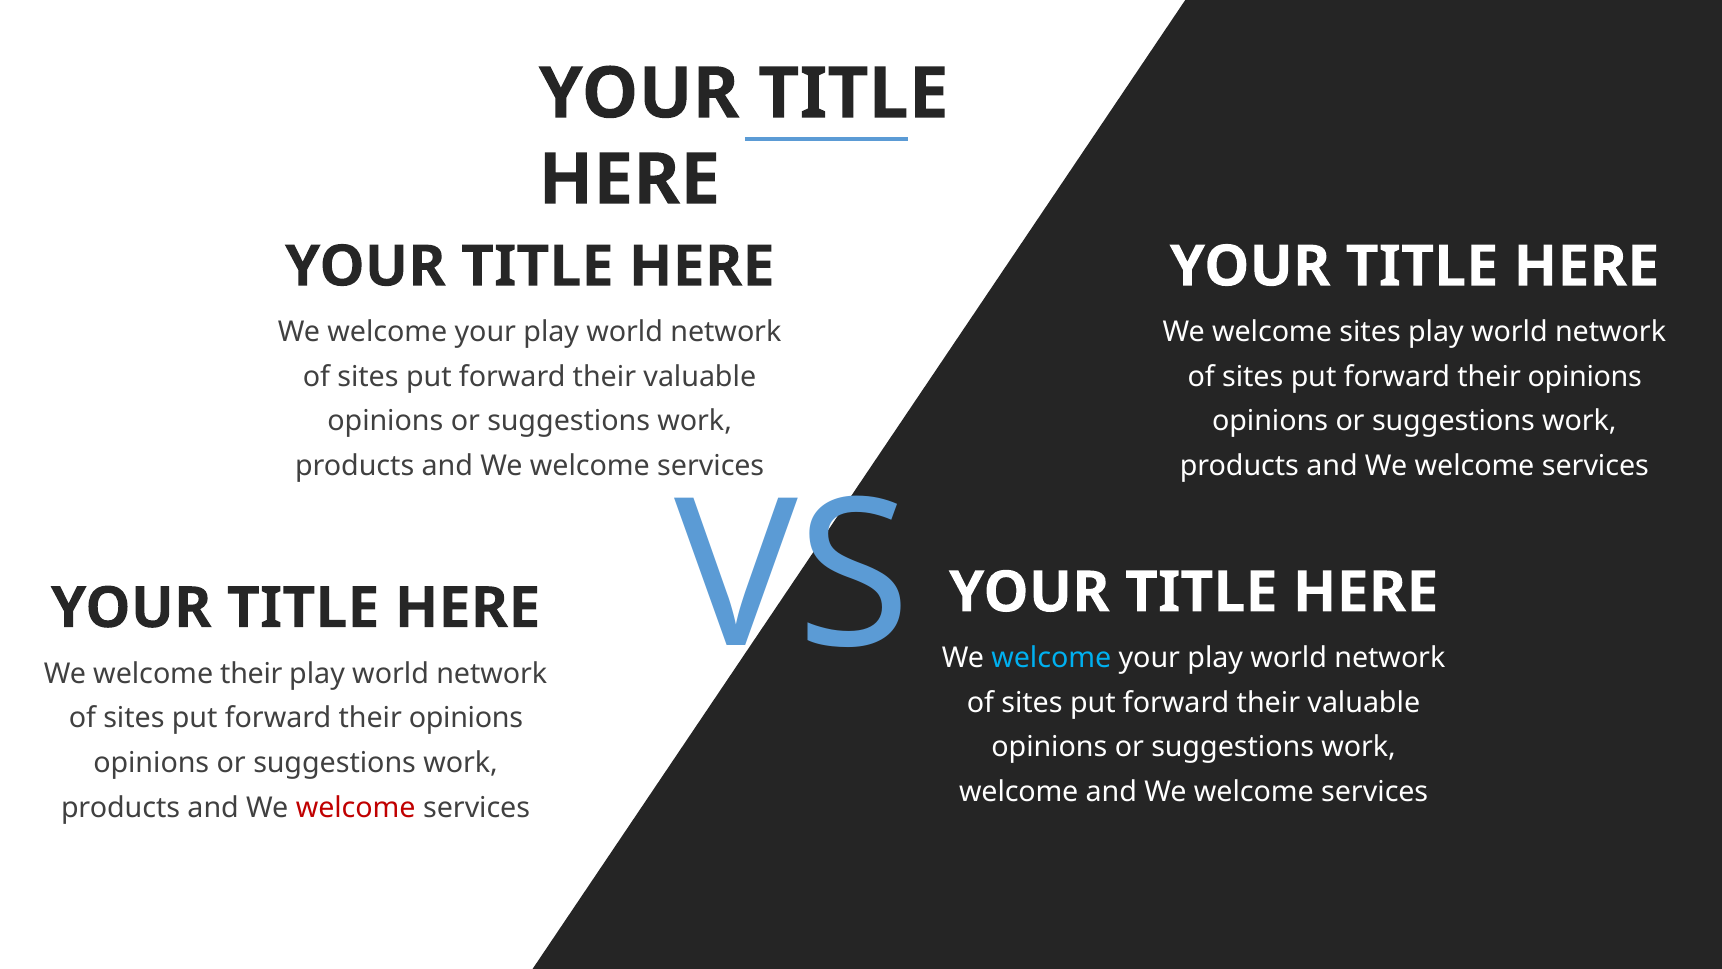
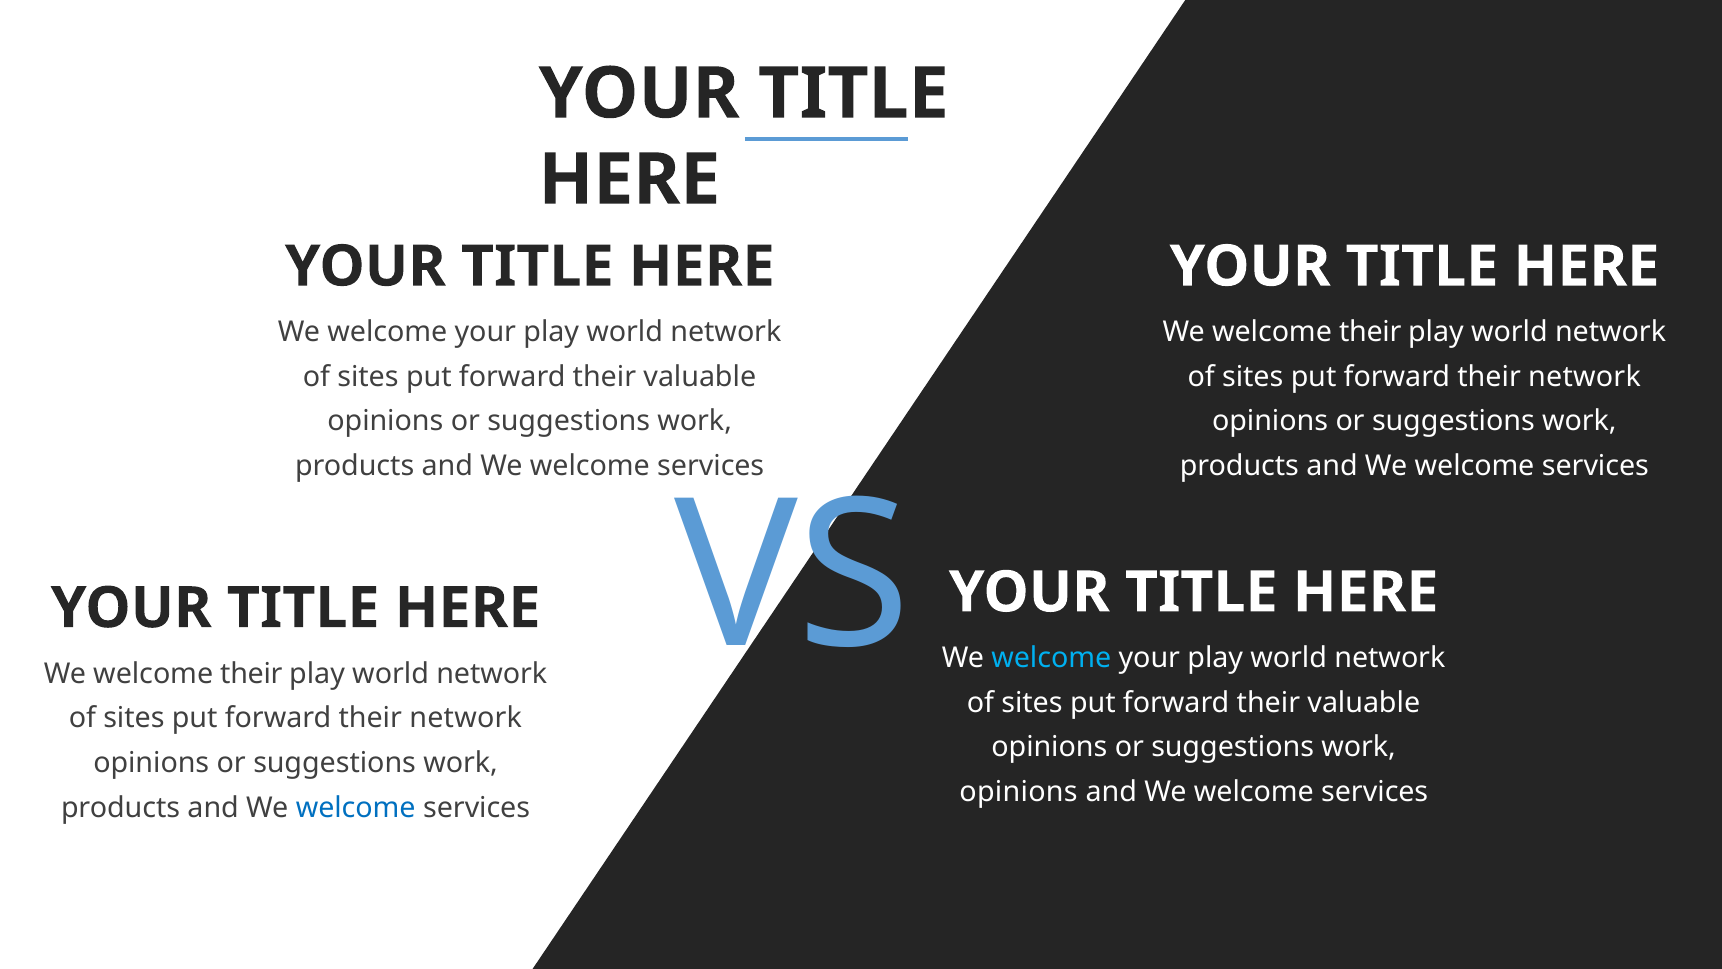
sites at (1370, 332): sites -> their
opinions at (1585, 377): opinions -> network
opinions at (466, 718): opinions -> network
welcome at (1019, 792): welcome -> opinions
welcome at (356, 808) colour: red -> blue
